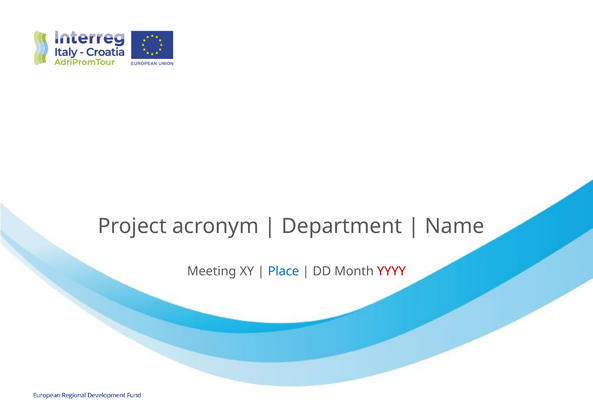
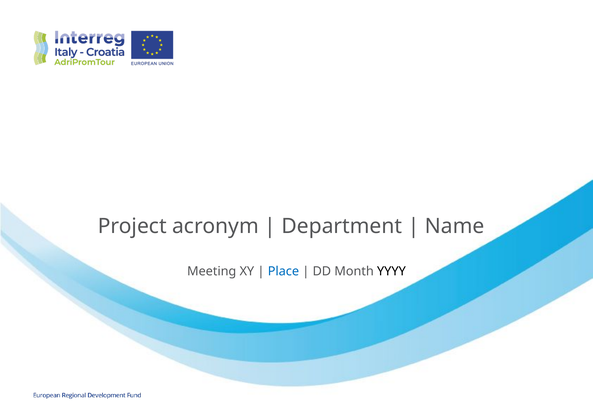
YYYY colour: red -> black
